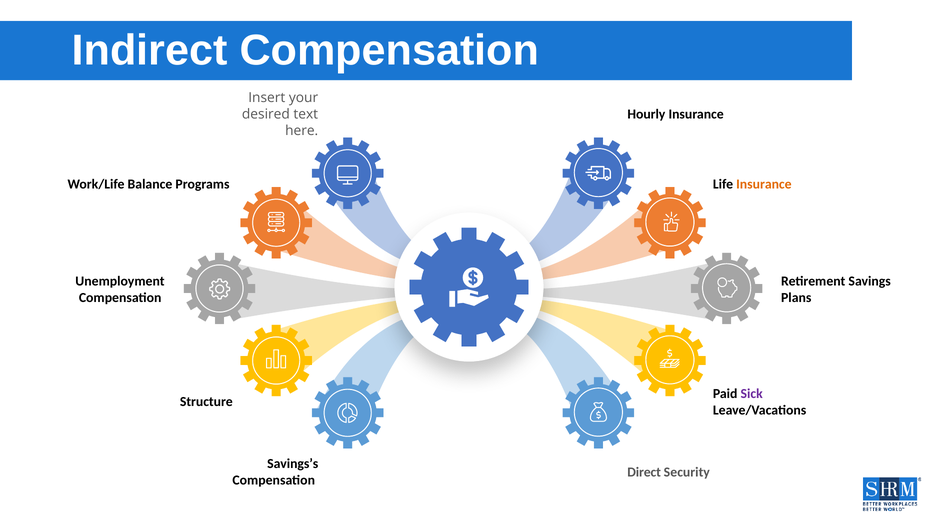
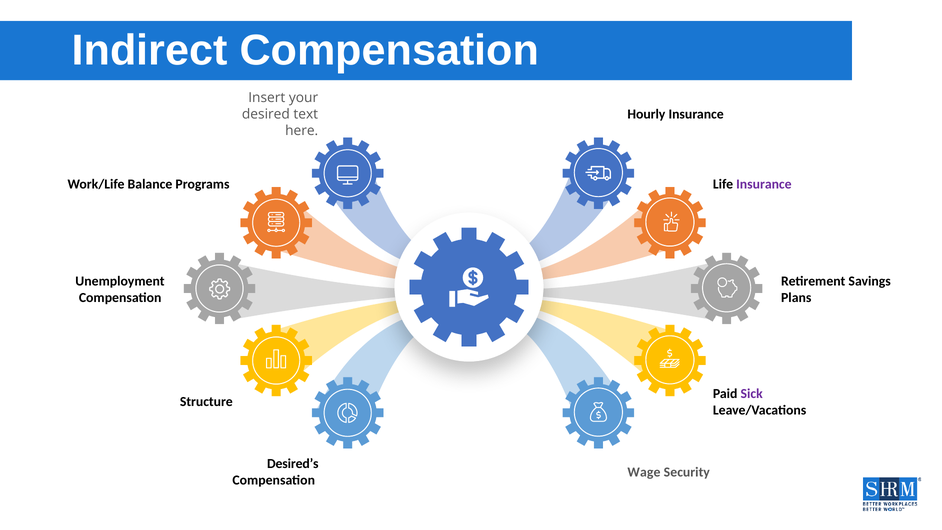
Insurance at (764, 184) colour: orange -> purple
Savings’s: Savings’s -> Desired’s
Direct: Direct -> Wage
